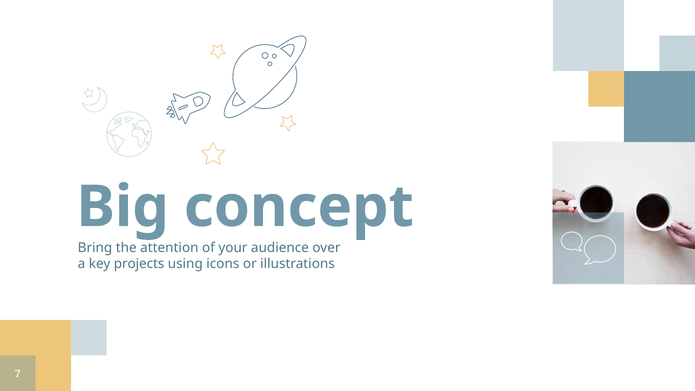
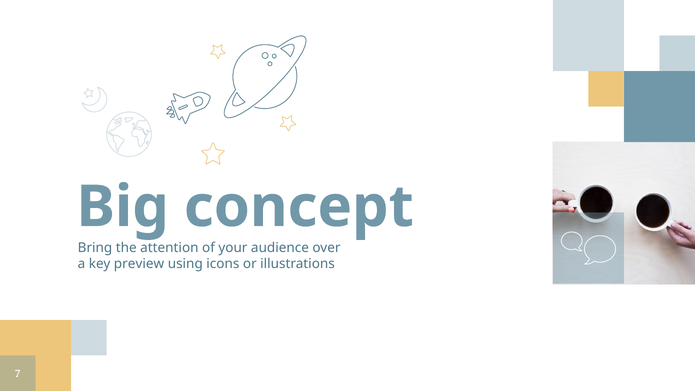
projects: projects -> preview
